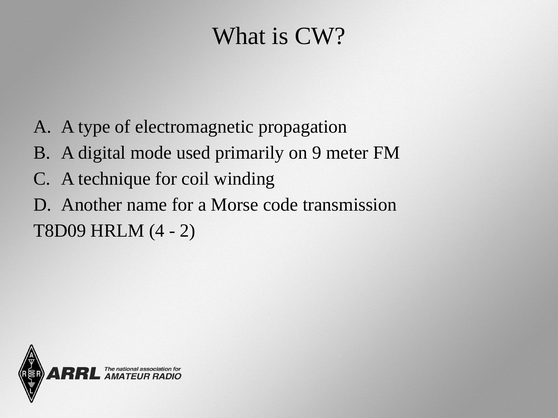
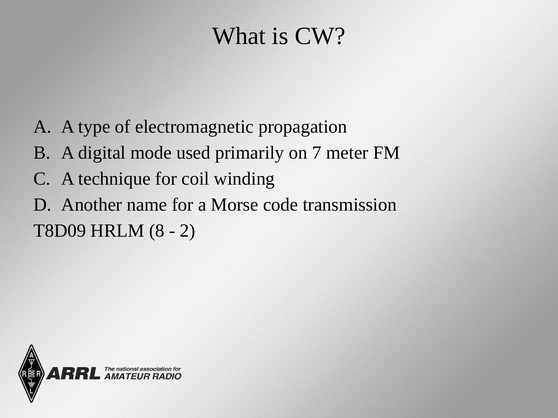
9: 9 -> 7
4: 4 -> 8
